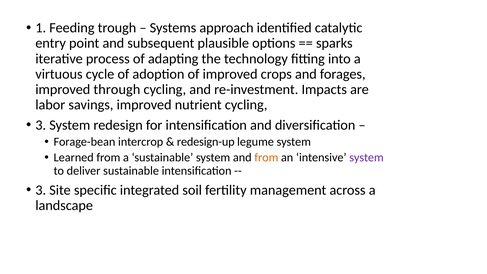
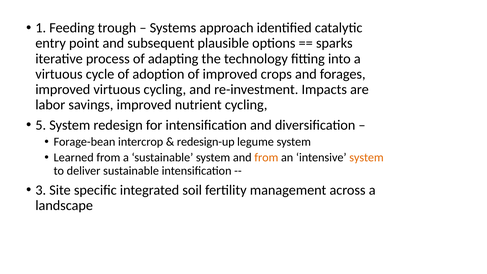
improved through: through -> virtuous
3 at (41, 125): 3 -> 5
system at (366, 158) colour: purple -> orange
